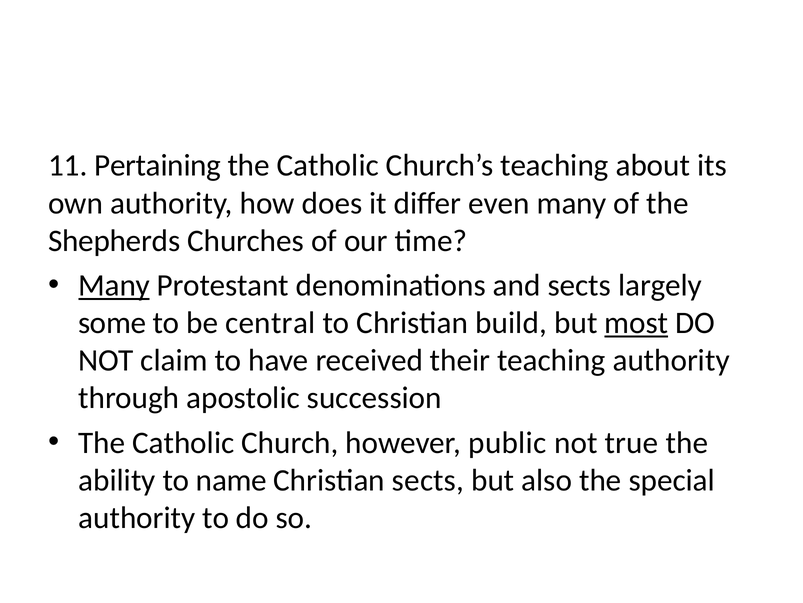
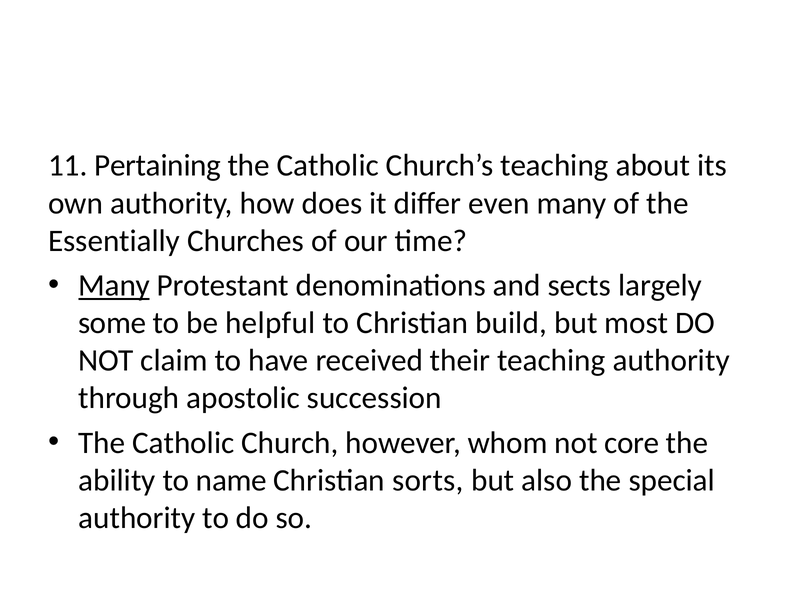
Shepherds: Shepherds -> Essentially
central: central -> helpful
most underline: present -> none
public: public -> whom
true: true -> core
Christian sects: sects -> sorts
